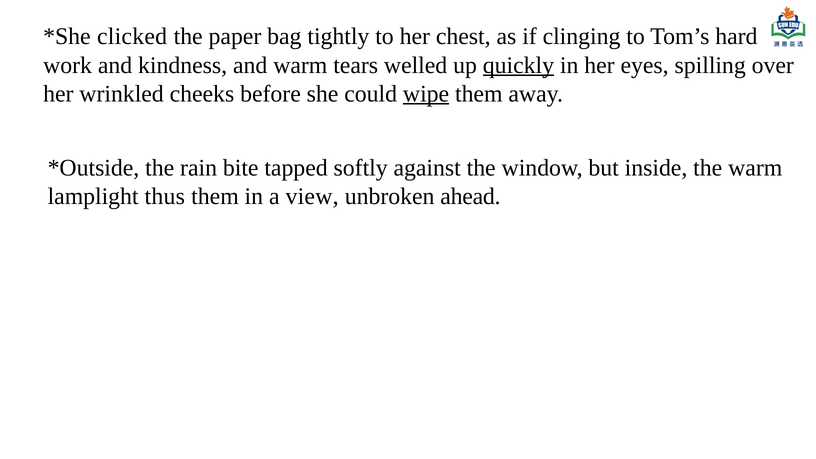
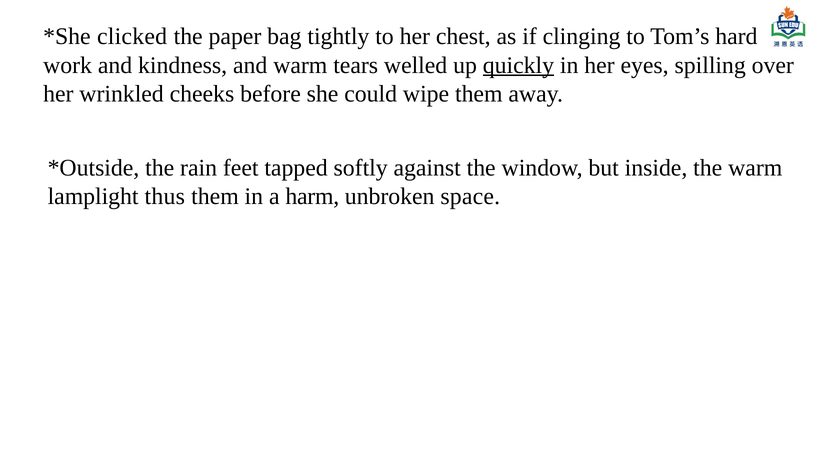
wipe underline: present -> none
bite: bite -> feet
view: view -> harm
ahead: ahead -> space
